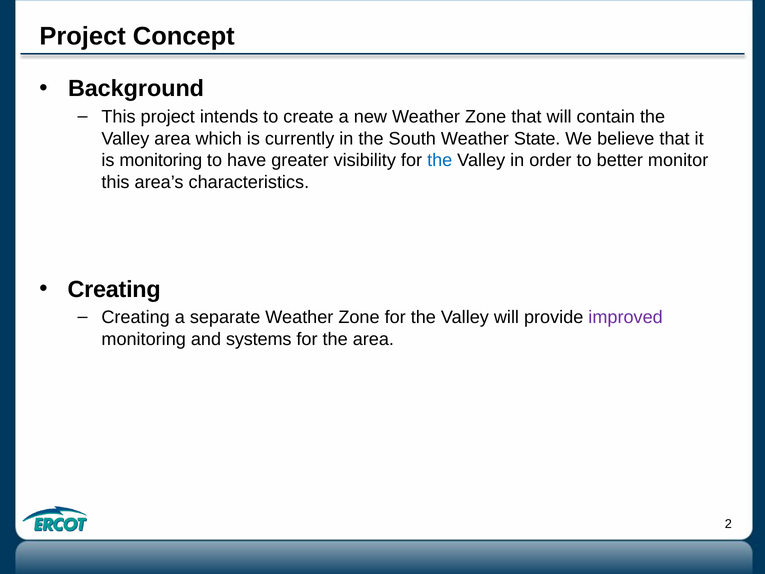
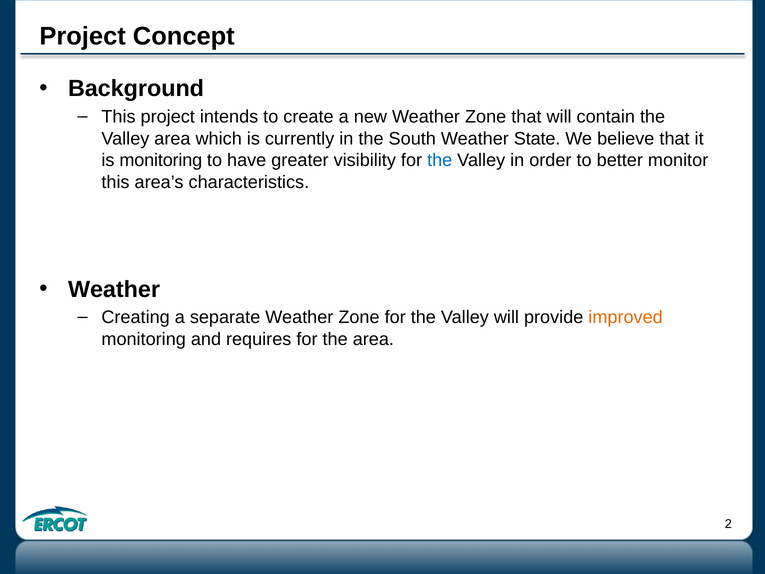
Creating at (114, 289): Creating -> Weather
improved colour: purple -> orange
systems: systems -> requires
